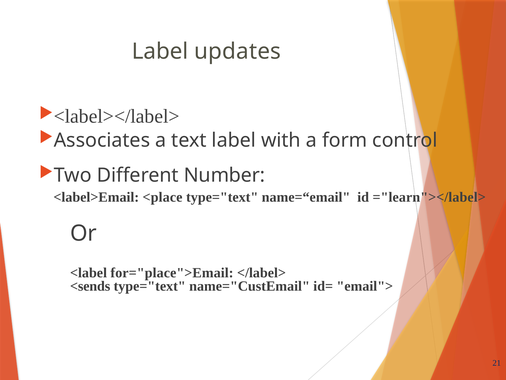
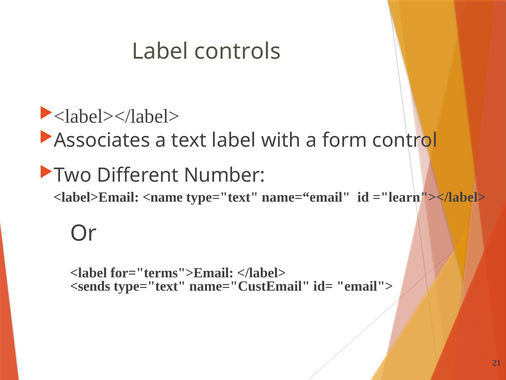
updates: updates -> controls
<place: <place -> <name
for="place">Email: for="place">Email -> for="terms">Email
